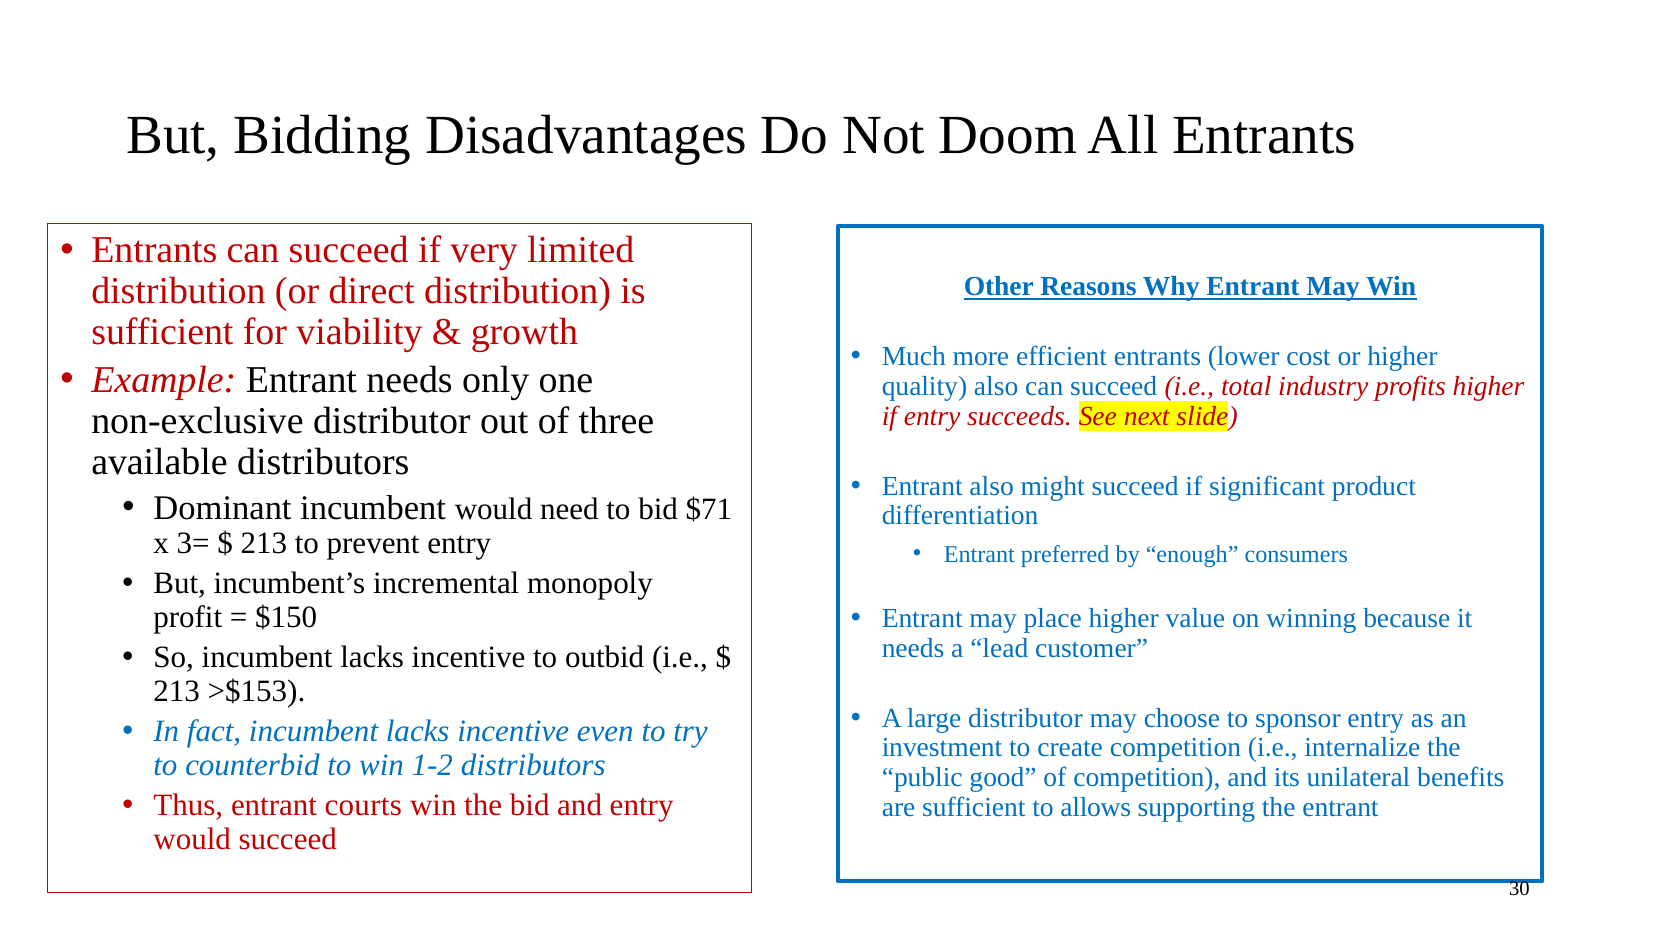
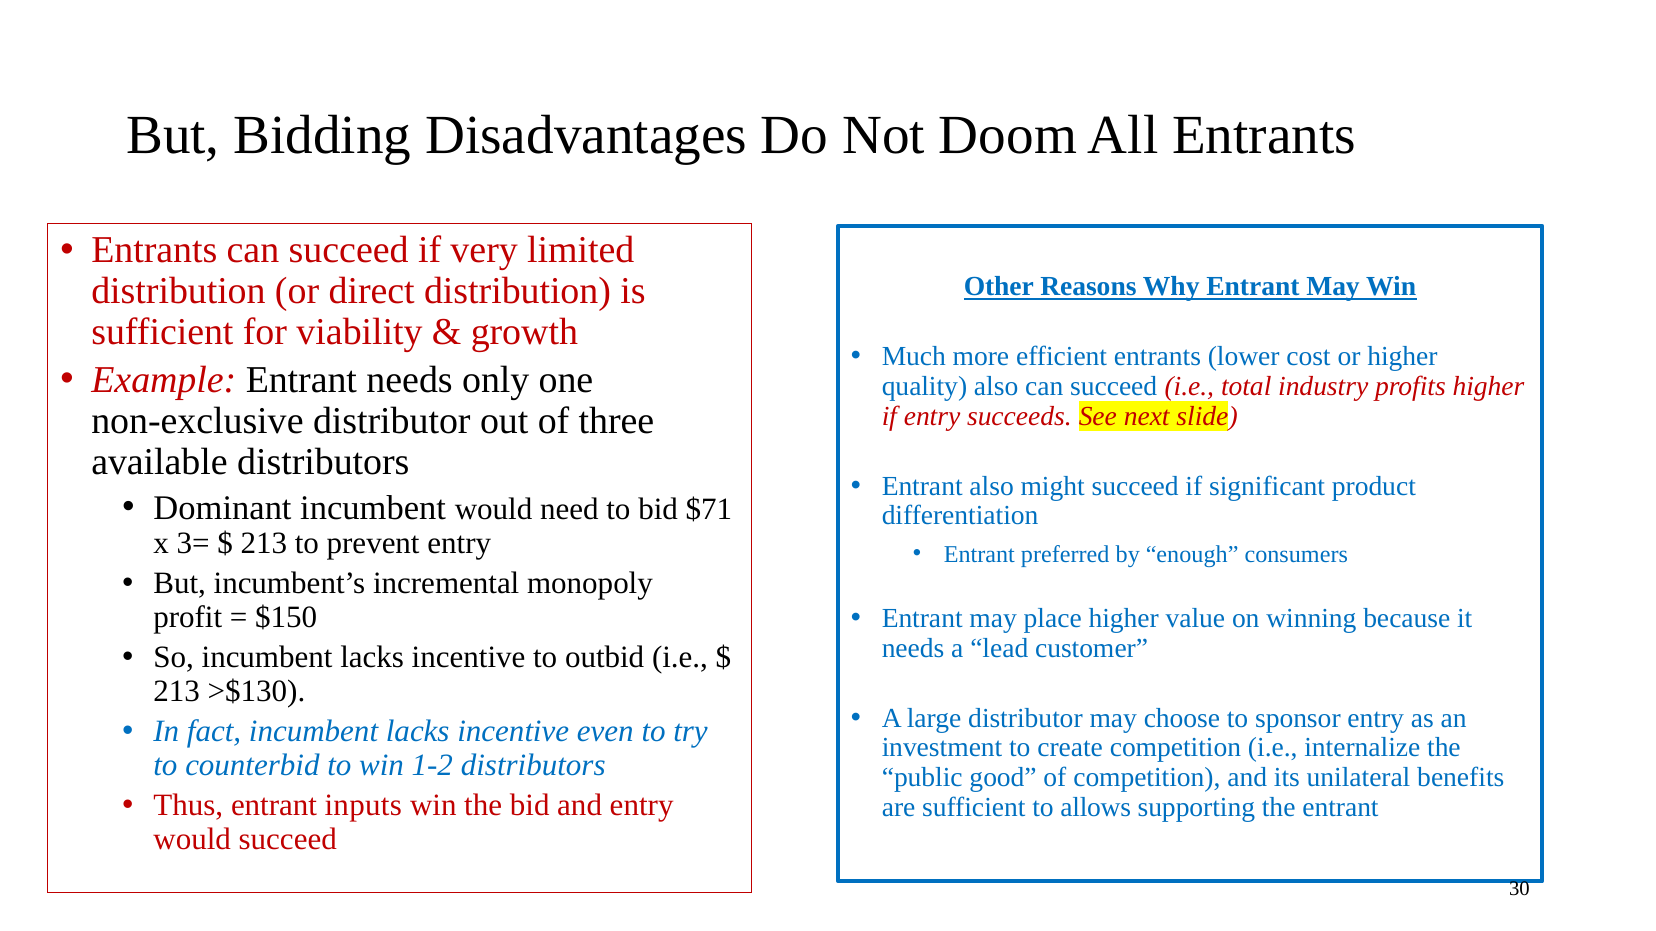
>$153: >$153 -> >$130
courts: courts -> inputs
